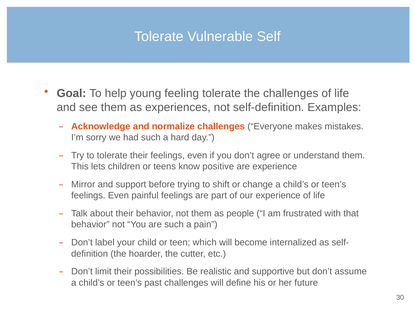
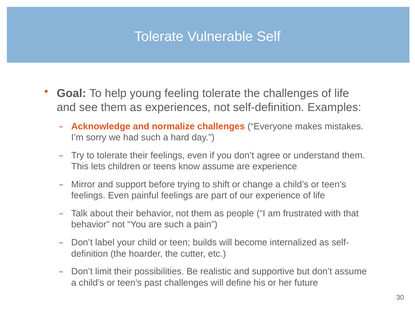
know positive: positive -> assume
which: which -> builds
